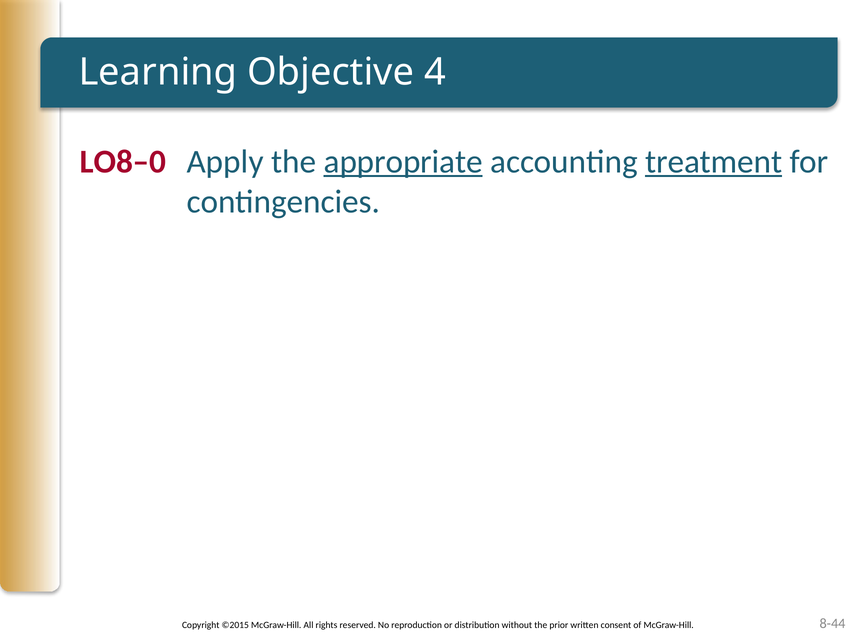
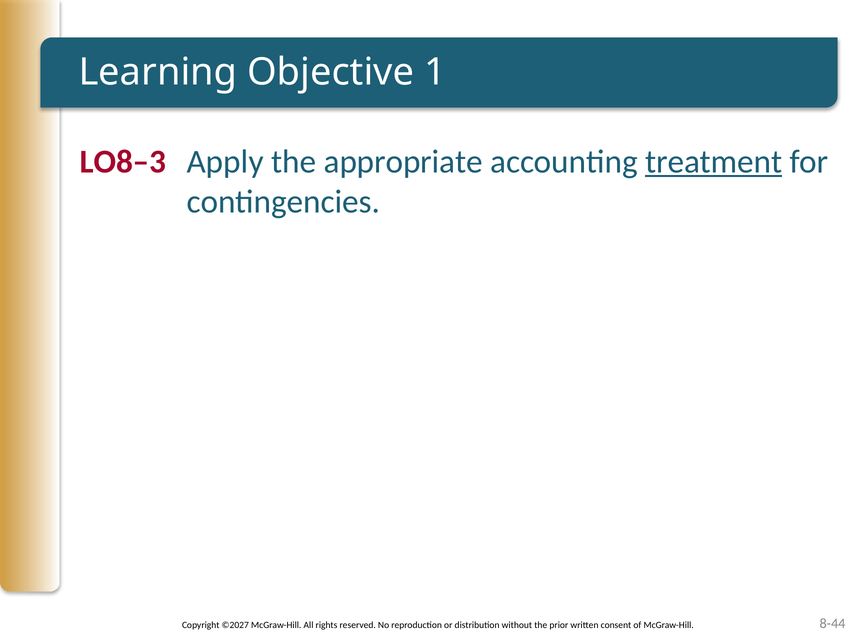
4: 4 -> 1
LO8–0: LO8–0 -> LO8–3
appropriate underline: present -> none
©2015: ©2015 -> ©2027
